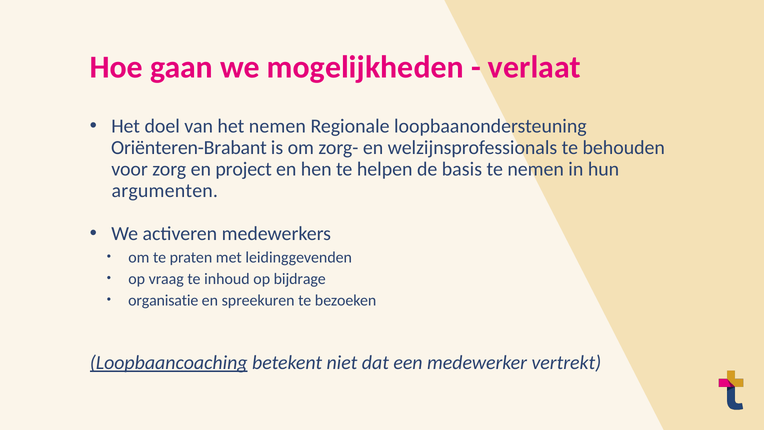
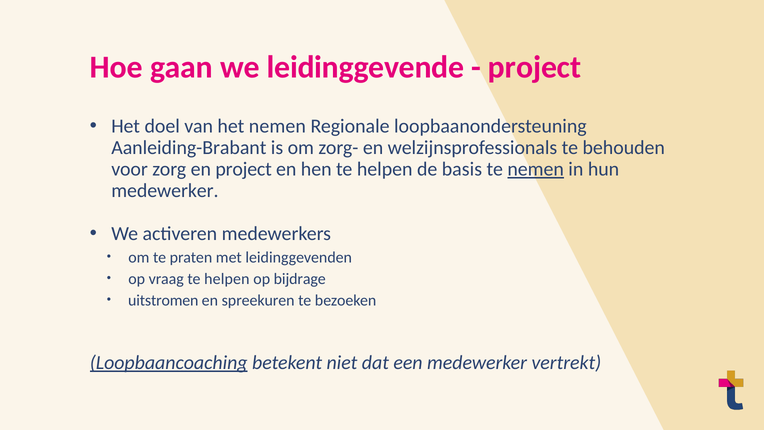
mogelijkheden: mogelijkheden -> leidinggevende
verlaat at (534, 67): verlaat -> project
Oriënteren-Brabant: Oriënteren-Brabant -> Aanleiding-Brabant
nemen at (536, 169) underline: none -> present
argumenten at (165, 191): argumenten -> medewerker
vraag te inhoud: inhoud -> helpen
organisatie: organisatie -> uitstromen
